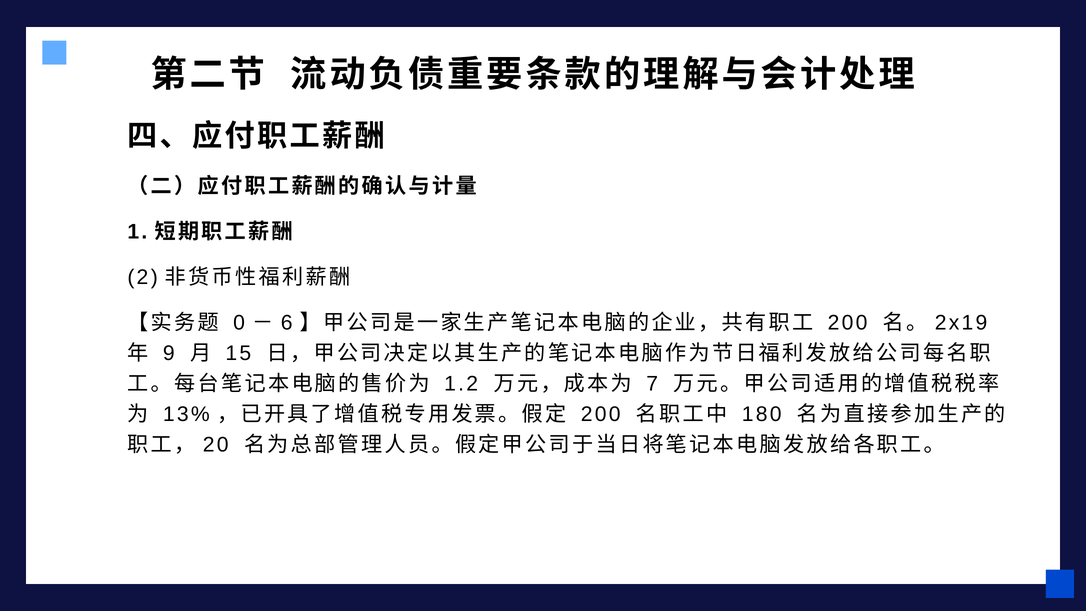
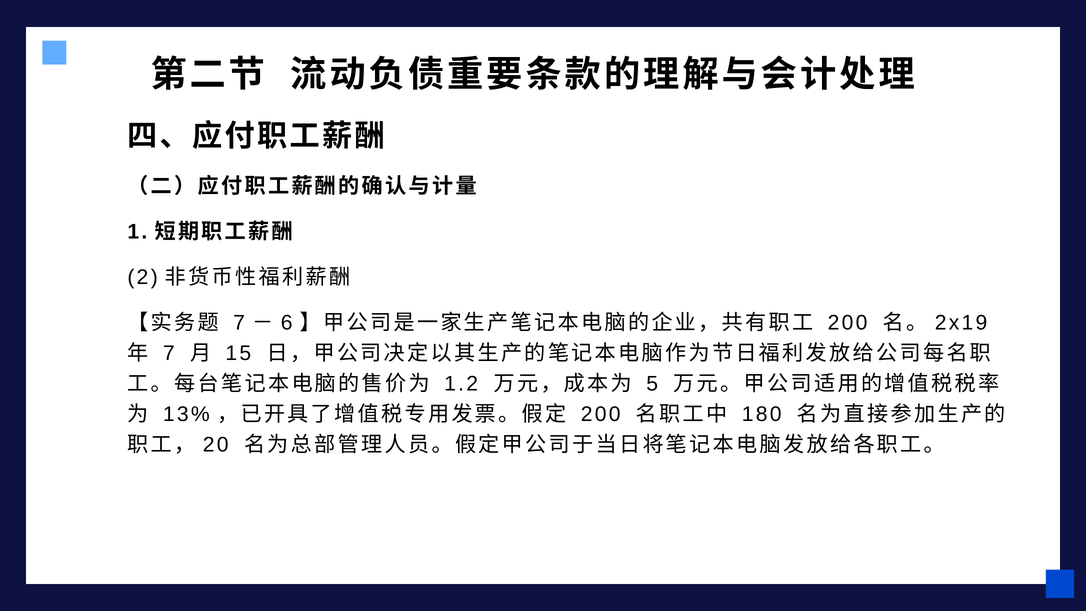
0 at (239, 323): 0 -> 7
9 at (169, 353): 9 -> 7
7: 7 -> 5
